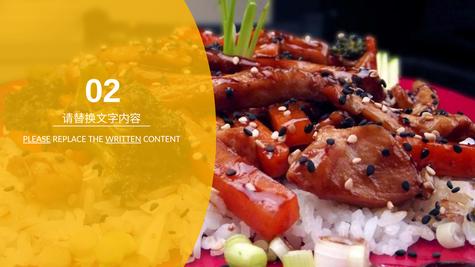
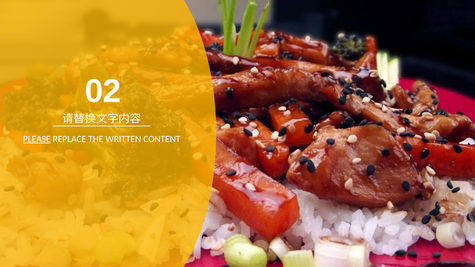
WRITTEN underline: present -> none
